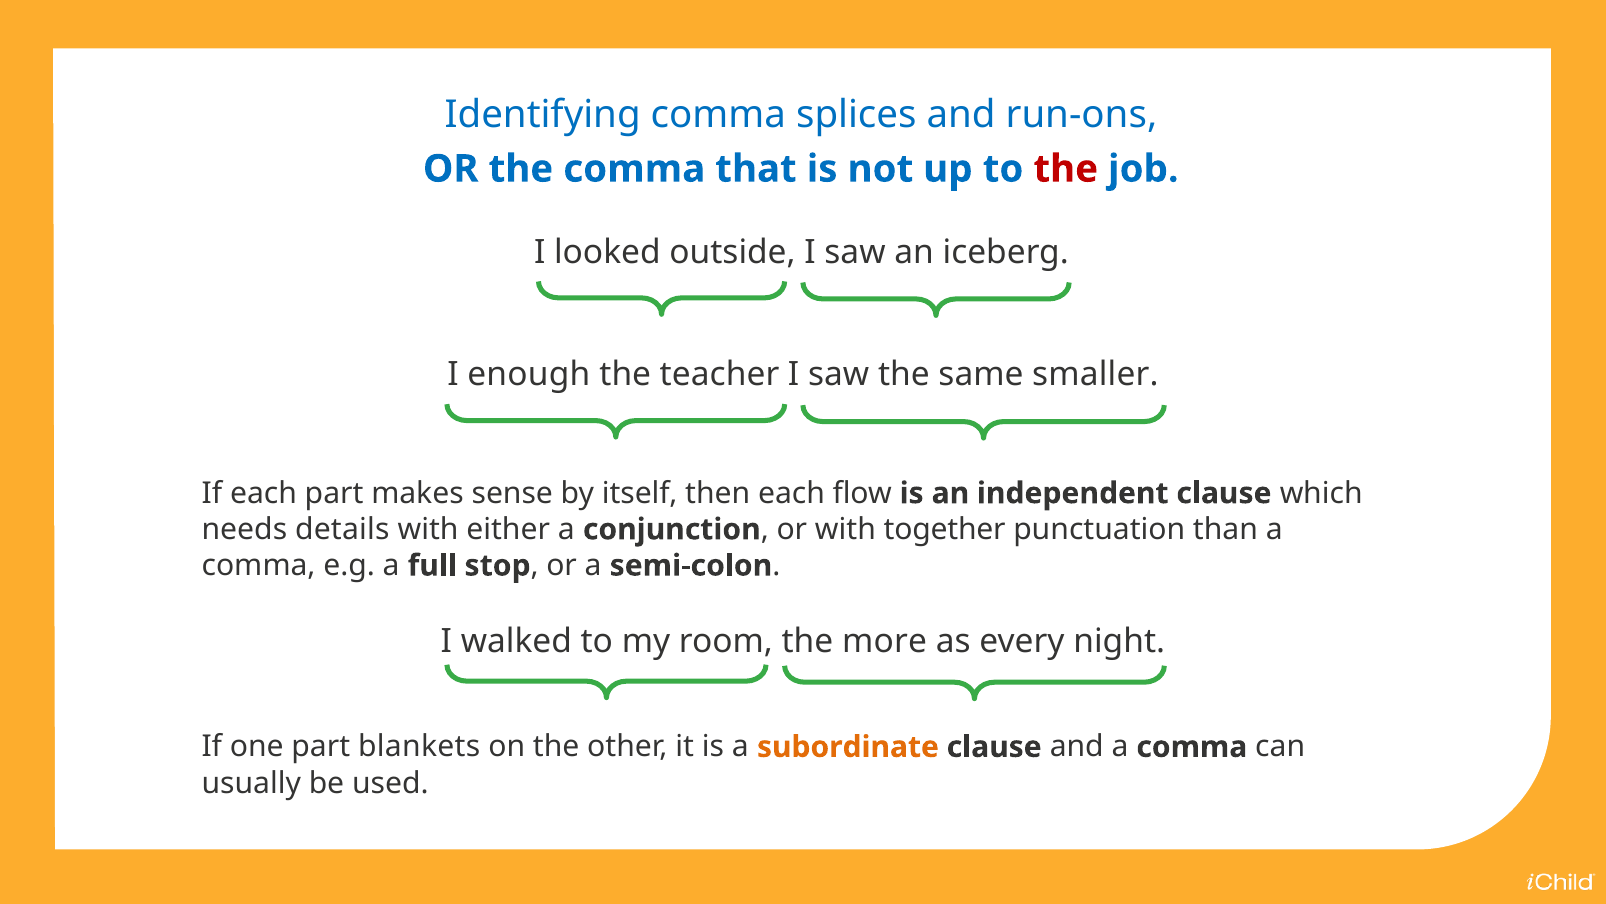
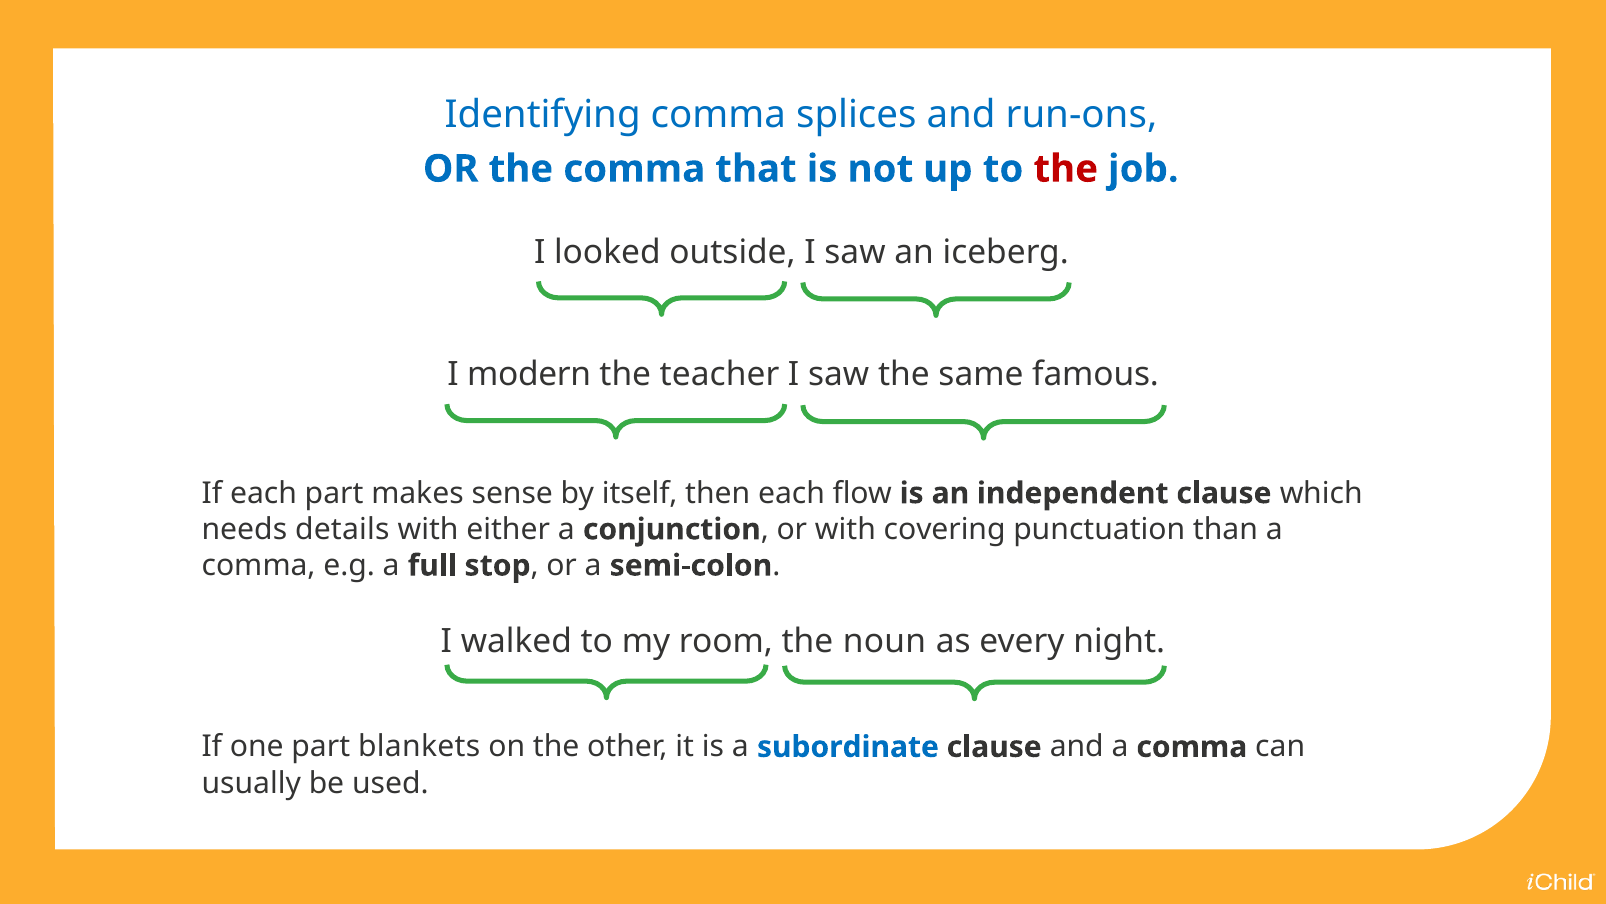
enough: enough -> modern
smaller: smaller -> famous
together: together -> covering
more: more -> noun
subordinate colour: orange -> blue
